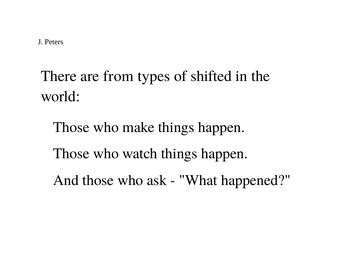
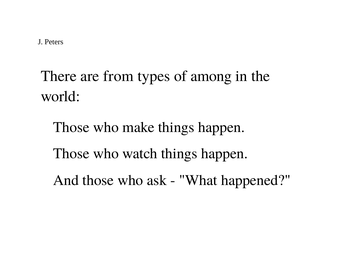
shifted: shifted -> among
